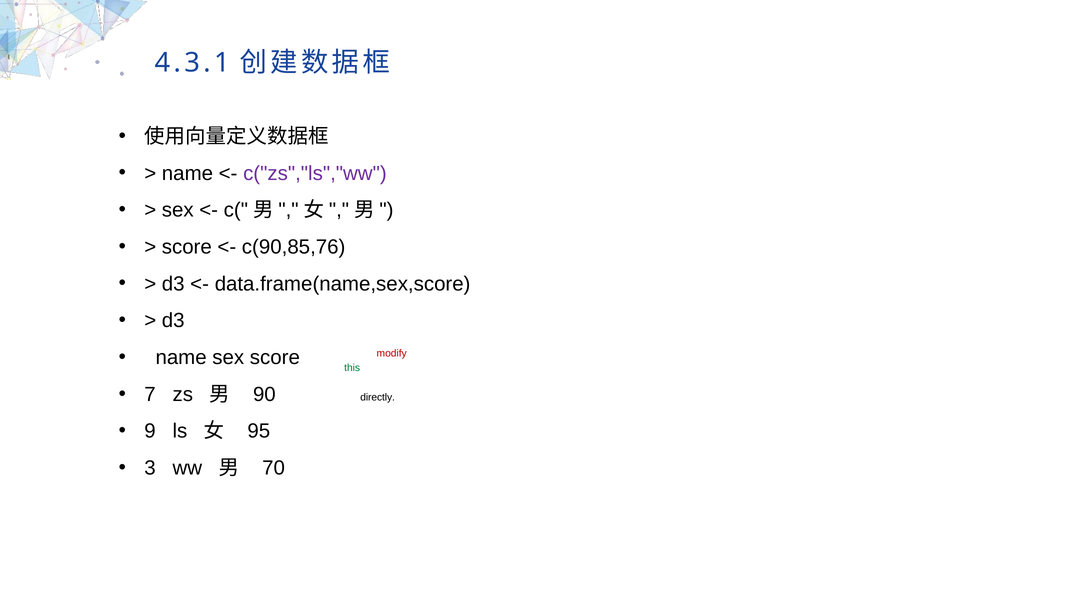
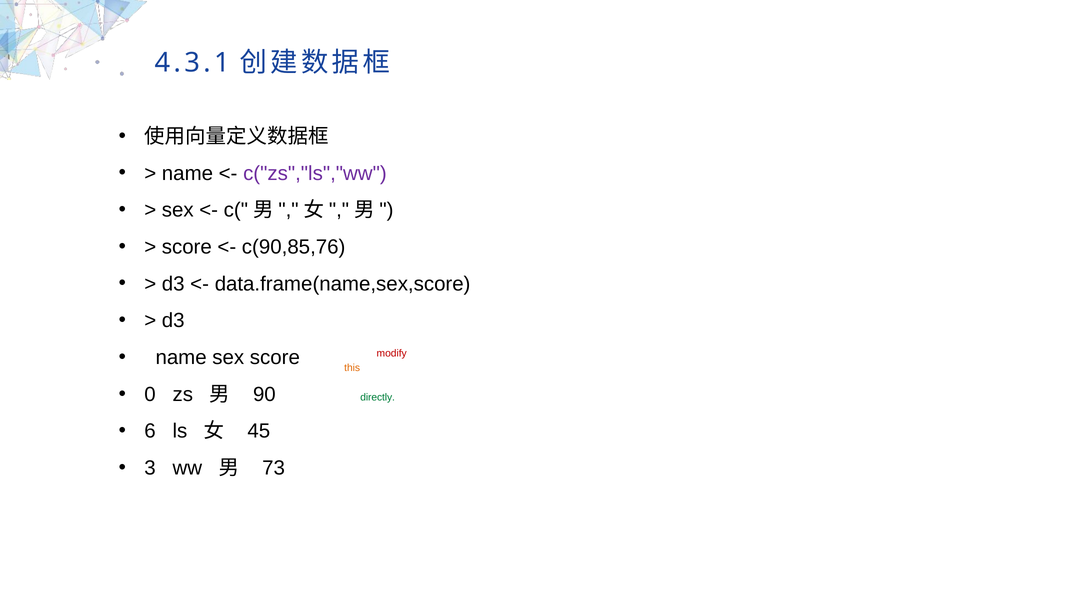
this at (352, 368) colour: green -> orange
7: 7 -> 0
directly at (378, 398) colour: black -> green
9: 9 -> 6
95: 95 -> 45
70: 70 -> 73
